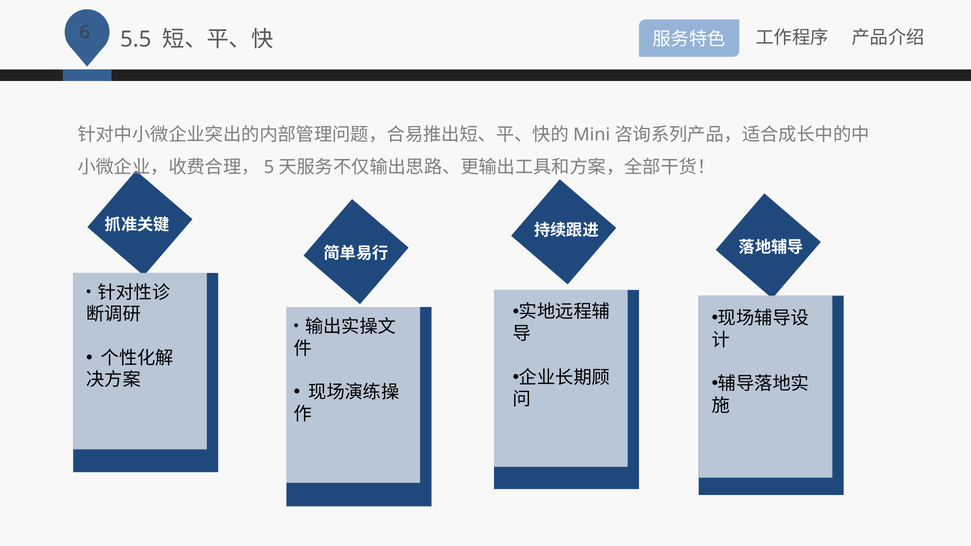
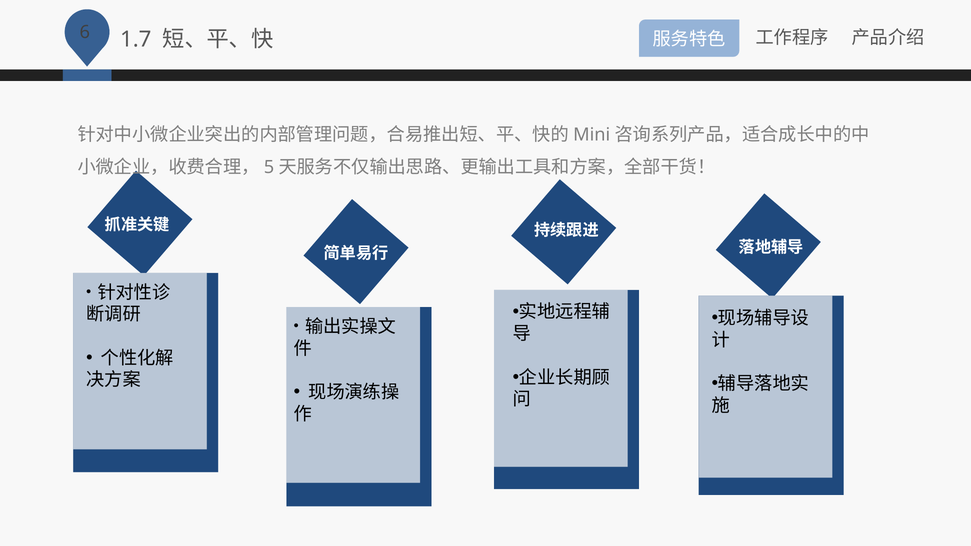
5.5: 5.5 -> 1.7
